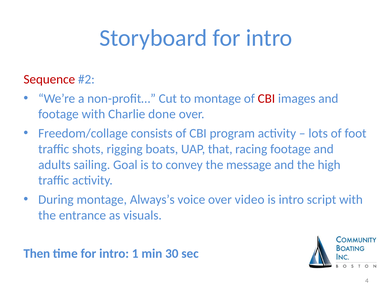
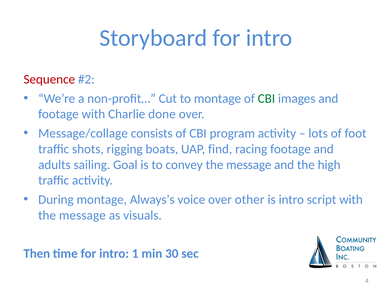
CBI at (266, 98) colour: red -> green
Freedom/collage: Freedom/collage -> Message/collage
that: that -> find
video: video -> other
entrance at (82, 215): entrance -> message
